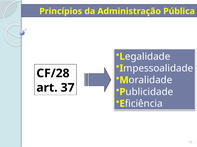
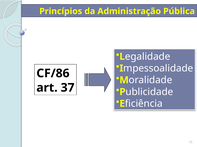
CF/28: CF/28 -> CF/86
